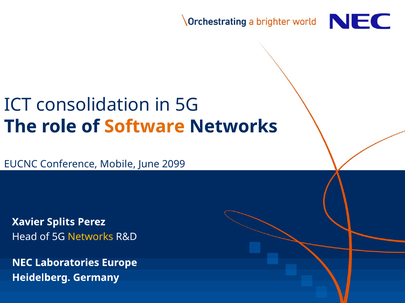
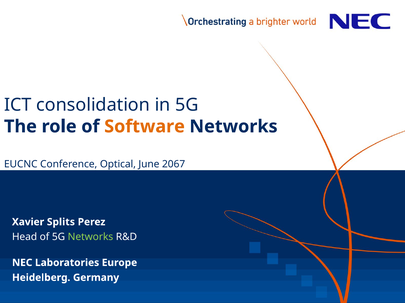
Mobile: Mobile -> Optical
2099: 2099 -> 2067
Networks at (90, 237) colour: yellow -> light green
